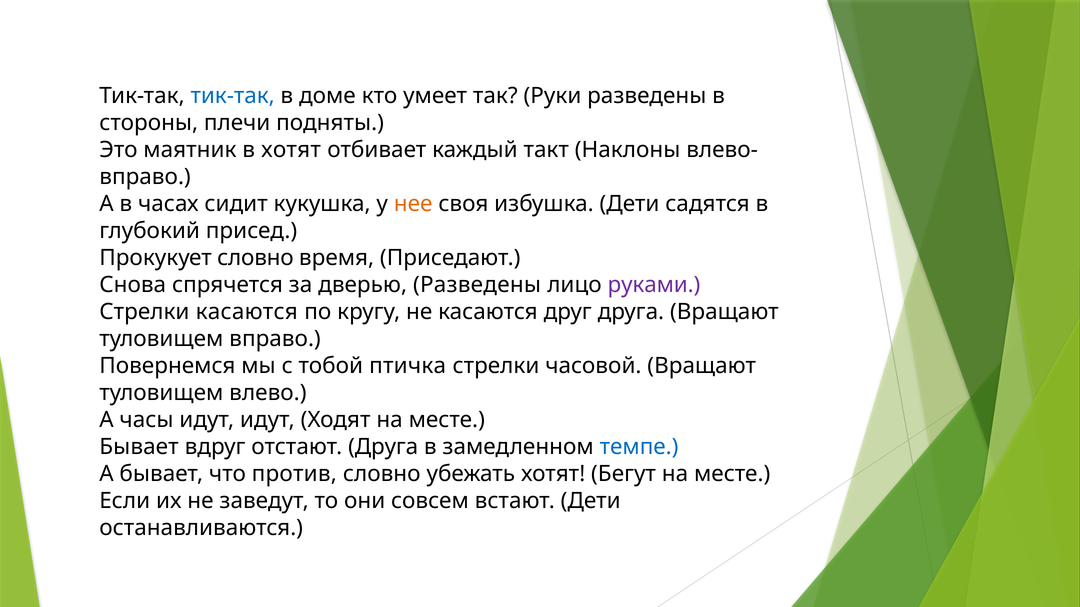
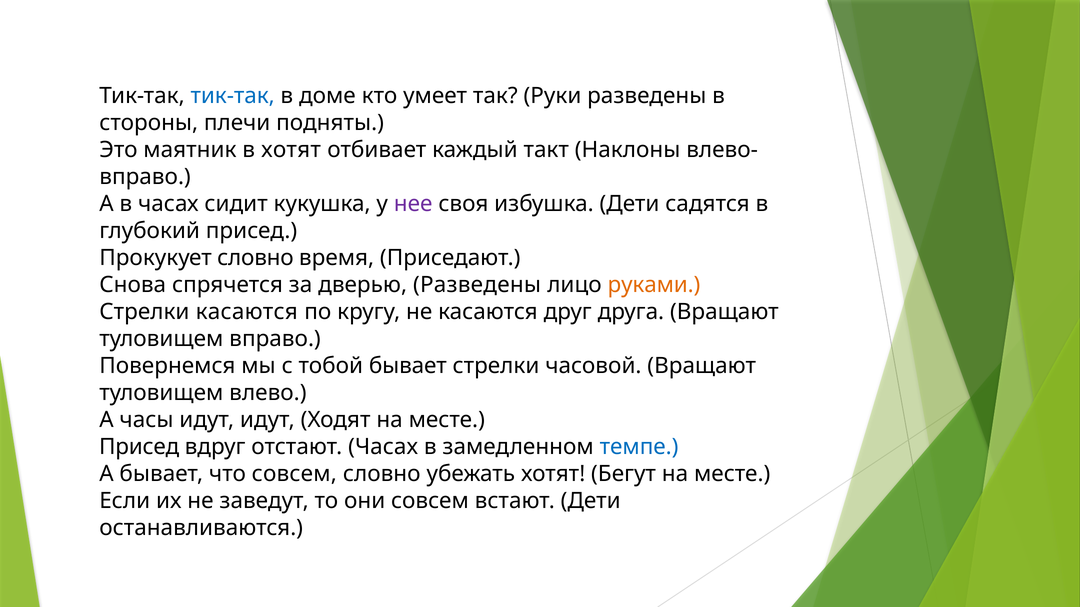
нее colour: orange -> purple
руками colour: purple -> orange
тобой птичка: птичка -> бывает
Бывает at (139, 447): Бывает -> Присед
отстают Друга: Друга -> Часах
что против: против -> совсем
